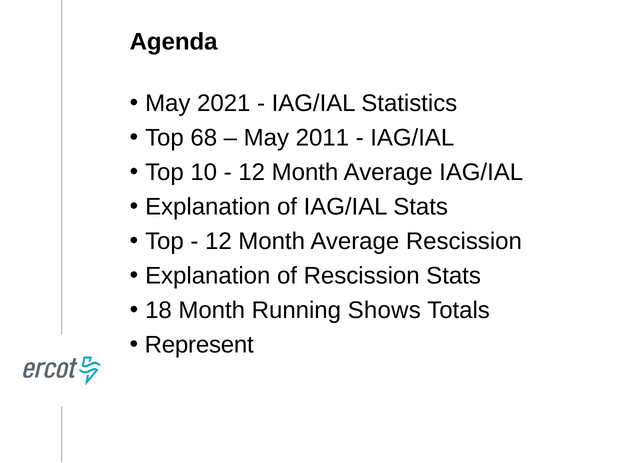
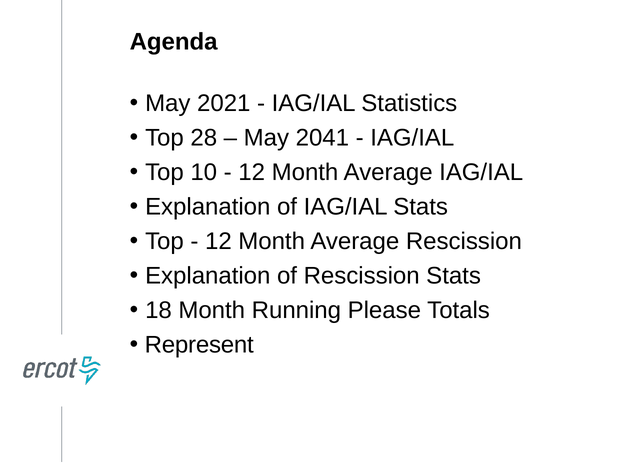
68: 68 -> 28
2011: 2011 -> 2041
Shows: Shows -> Please
